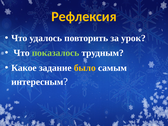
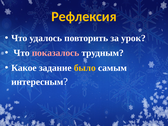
показалось colour: light green -> pink
